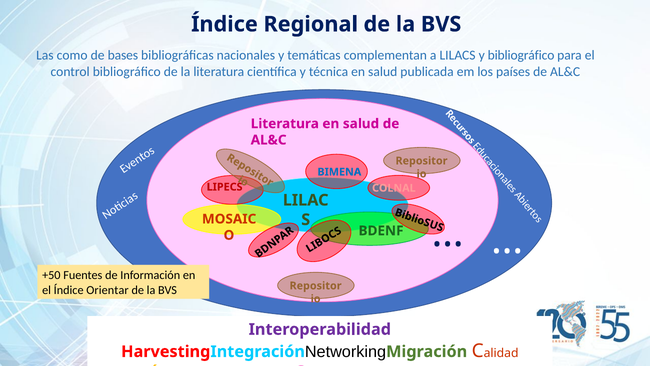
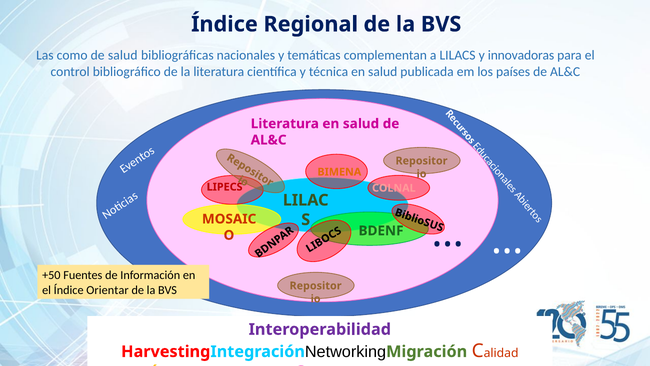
de bases: bases -> salud
y bibliográfico: bibliográfico -> innovadoras
BIMENA colour: blue -> orange
